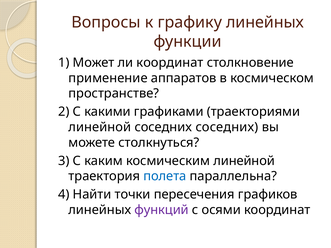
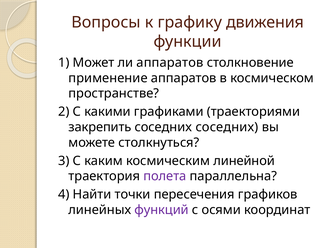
графику линейных: линейных -> движения
ли координат: координат -> аппаратов
линейной at (100, 127): линейной -> закрепить
полета colour: blue -> purple
